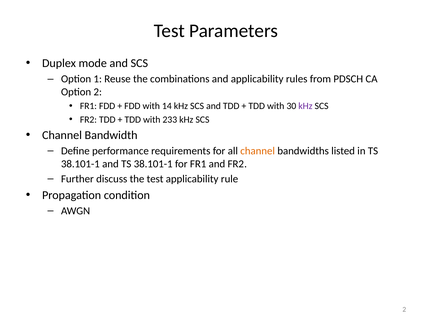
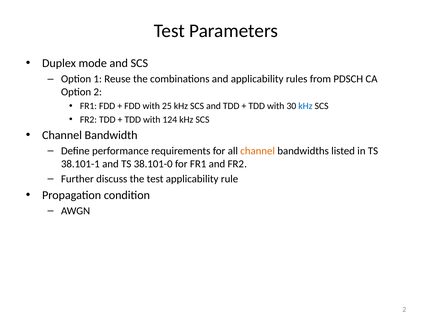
14: 14 -> 25
kHz at (305, 106) colour: purple -> blue
233: 233 -> 124
and TS 38.101-1: 38.101-1 -> 38.101-0
